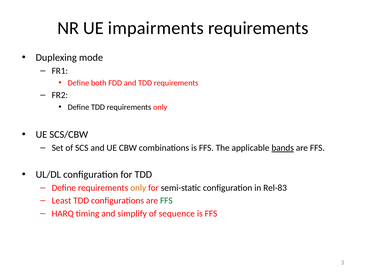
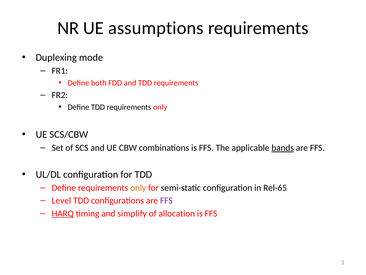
impairments: impairments -> assumptions
Rel-83: Rel-83 -> Rel-65
Least: Least -> Level
FFS at (166, 200) colour: green -> purple
HARQ underline: none -> present
sequence: sequence -> allocation
